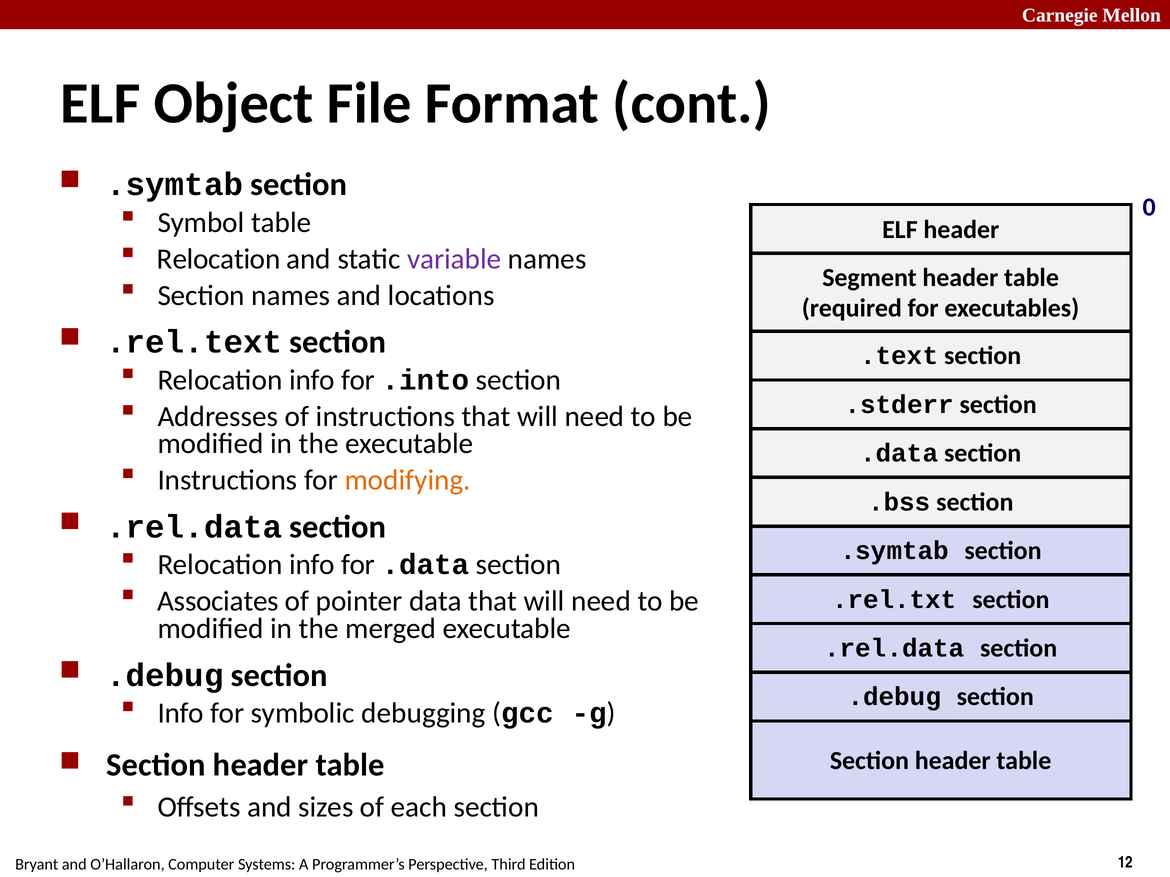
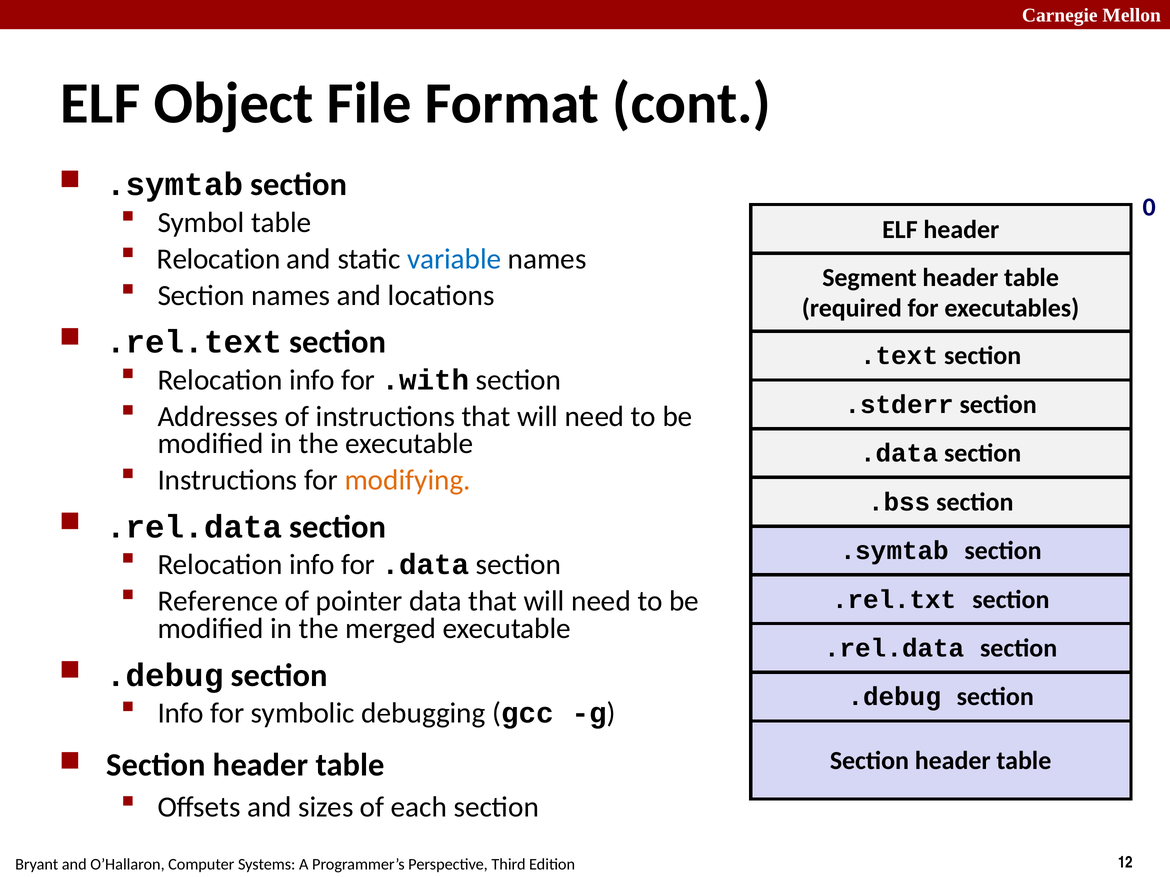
variable colour: purple -> blue
.into: .into -> .with
Associates: Associates -> Reference
